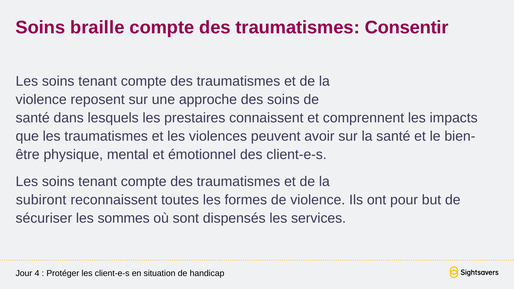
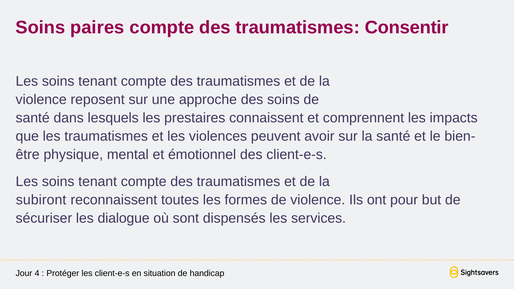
braille: braille -> paires
sommes: sommes -> dialogue
